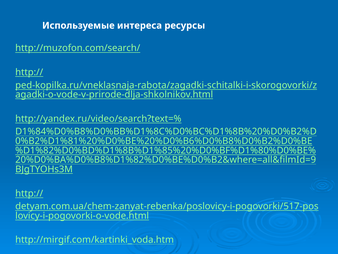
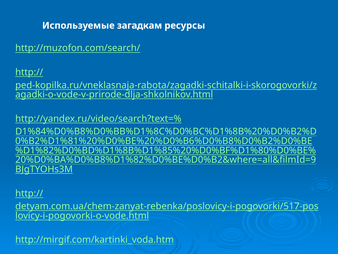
интереса: интереса -> загадкам
